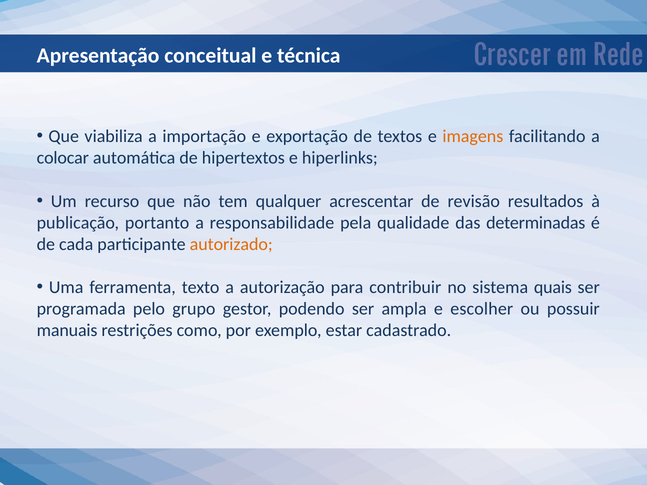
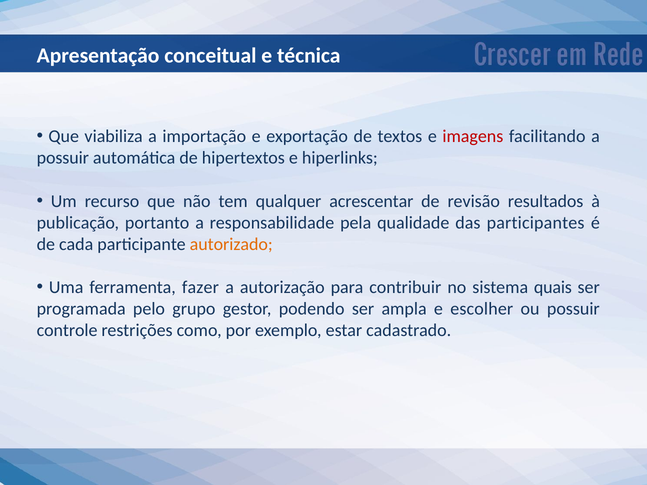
imagens colour: orange -> red
colocar at (63, 158): colocar -> possuir
determinadas: determinadas -> participantes
texto: texto -> fazer
manuais: manuais -> controle
